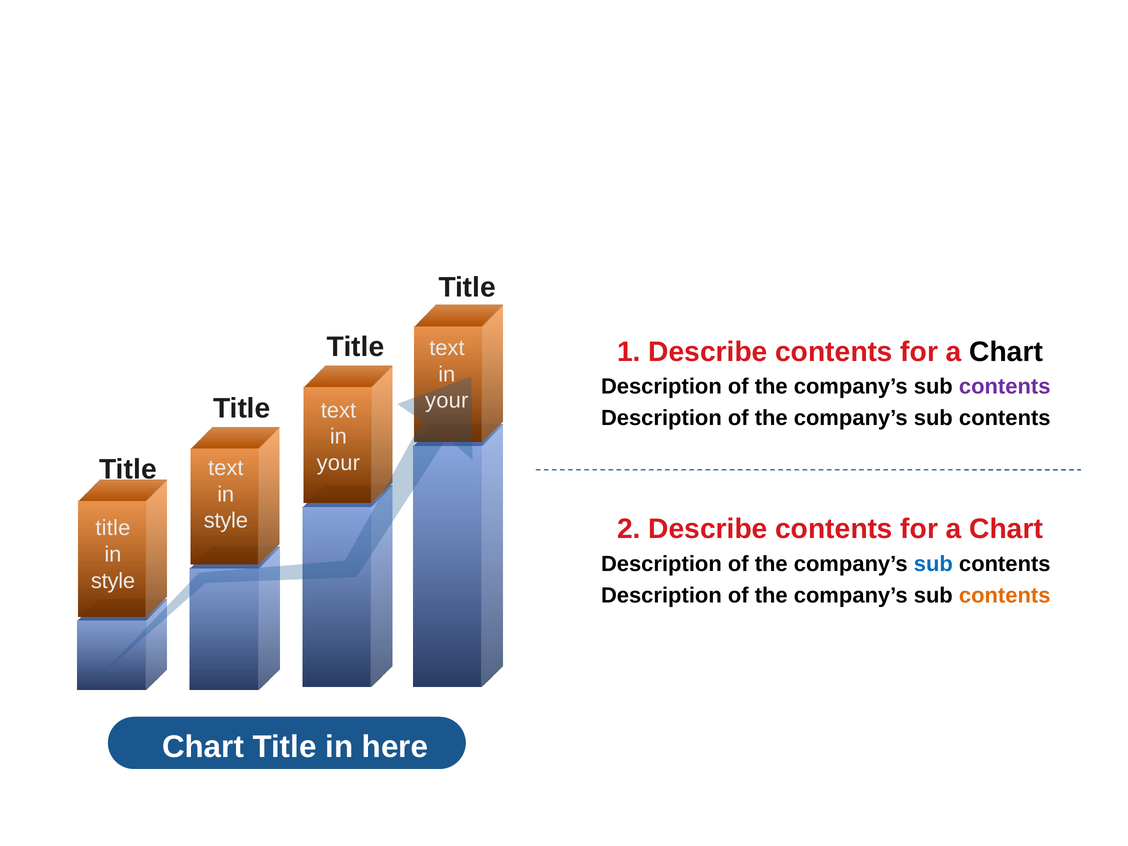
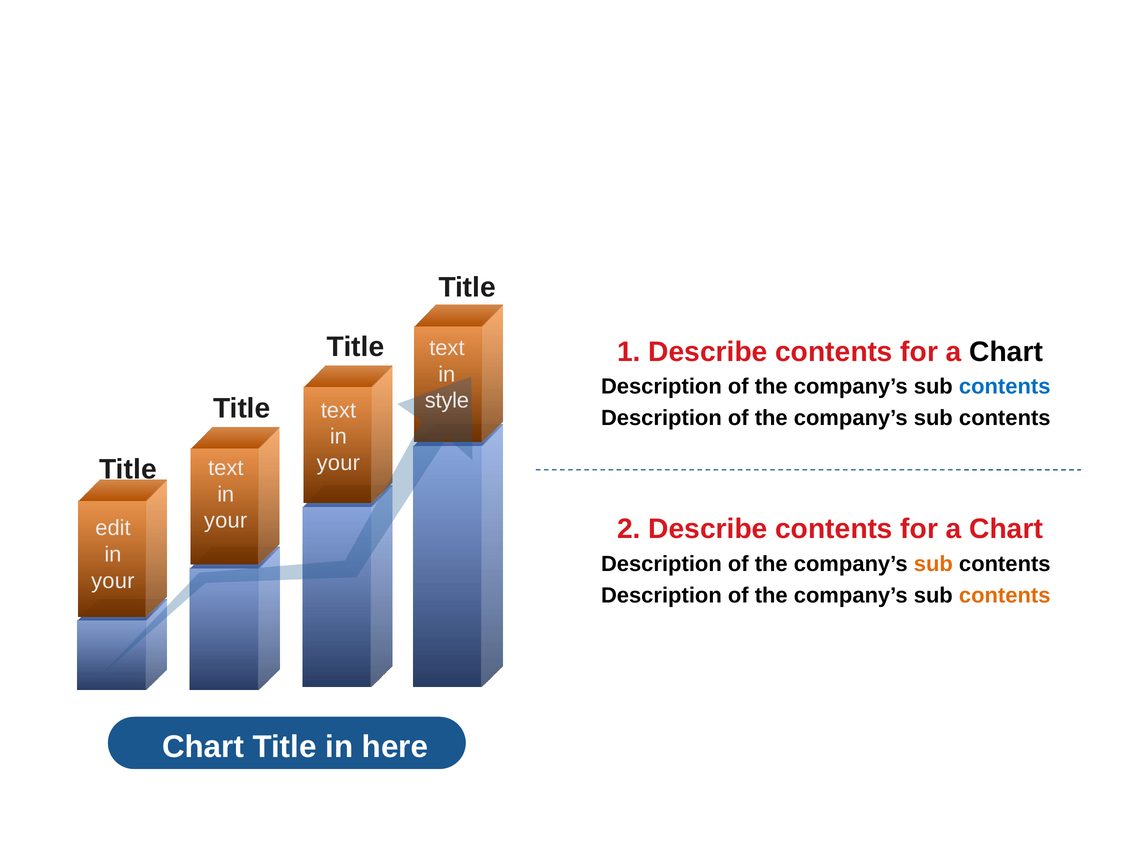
contents at (1005, 387) colour: purple -> blue
your at (447, 401): your -> style
style at (226, 521): style -> your
title at (113, 528): title -> edit
sub at (933, 564) colour: blue -> orange
style at (113, 581): style -> your
